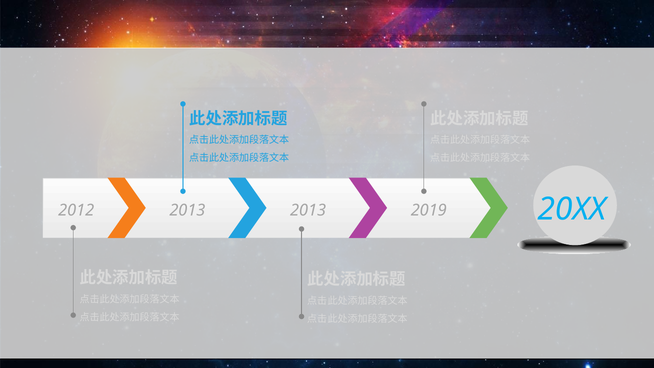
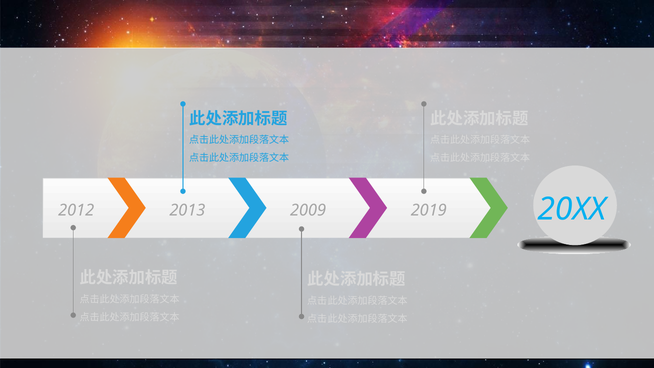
2013 2013: 2013 -> 2009
